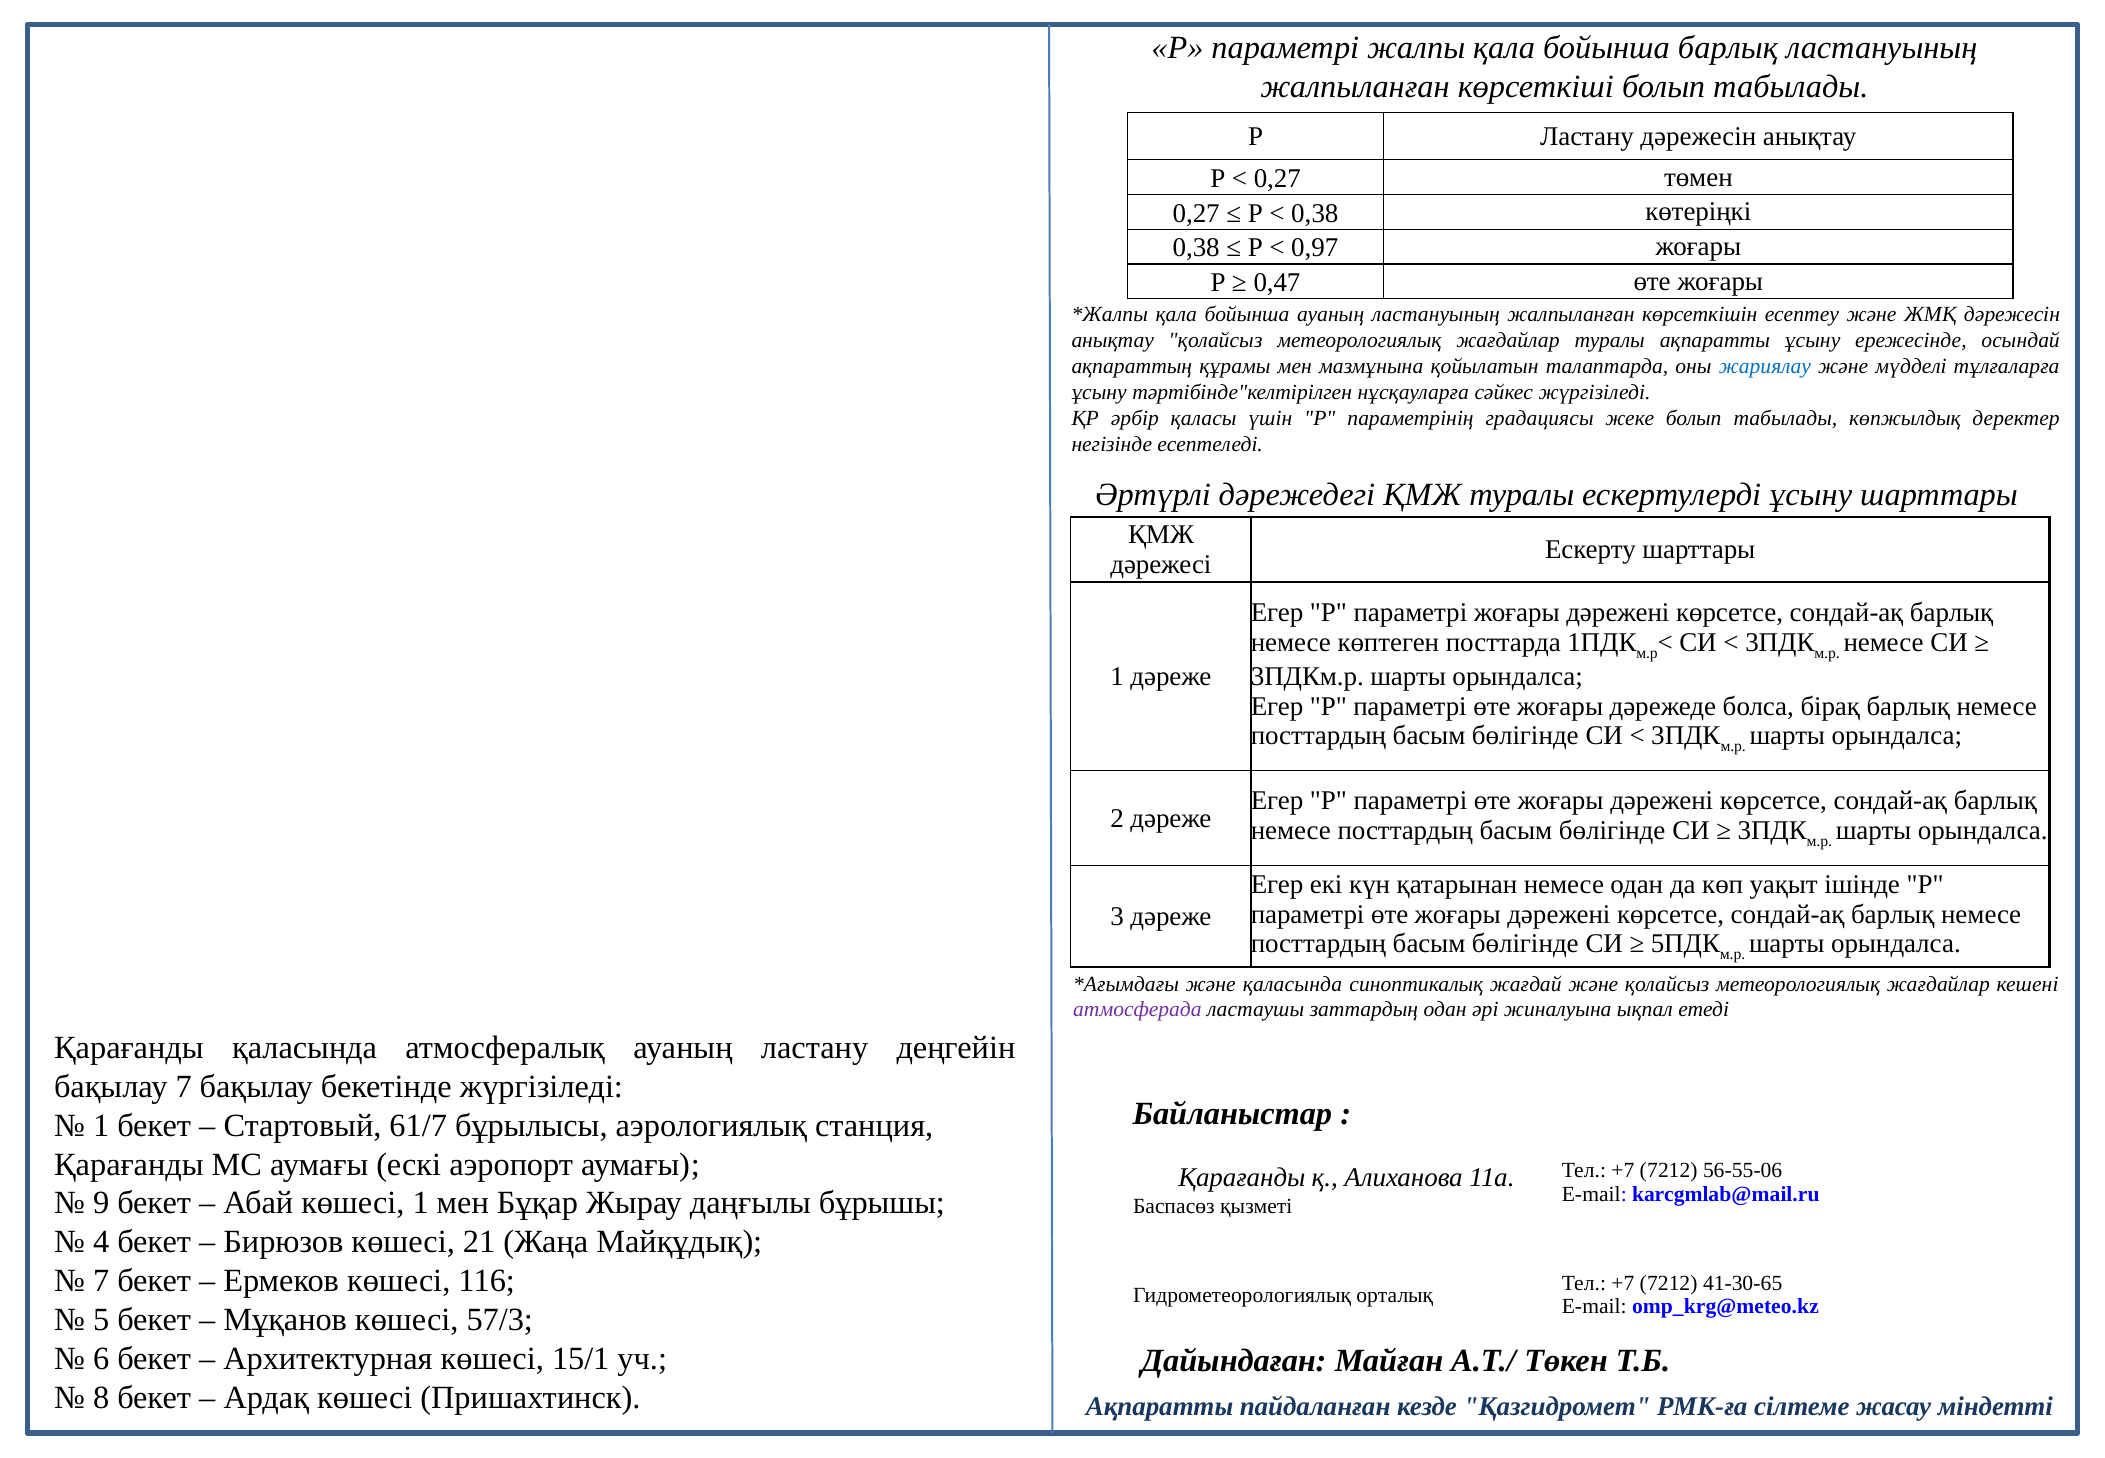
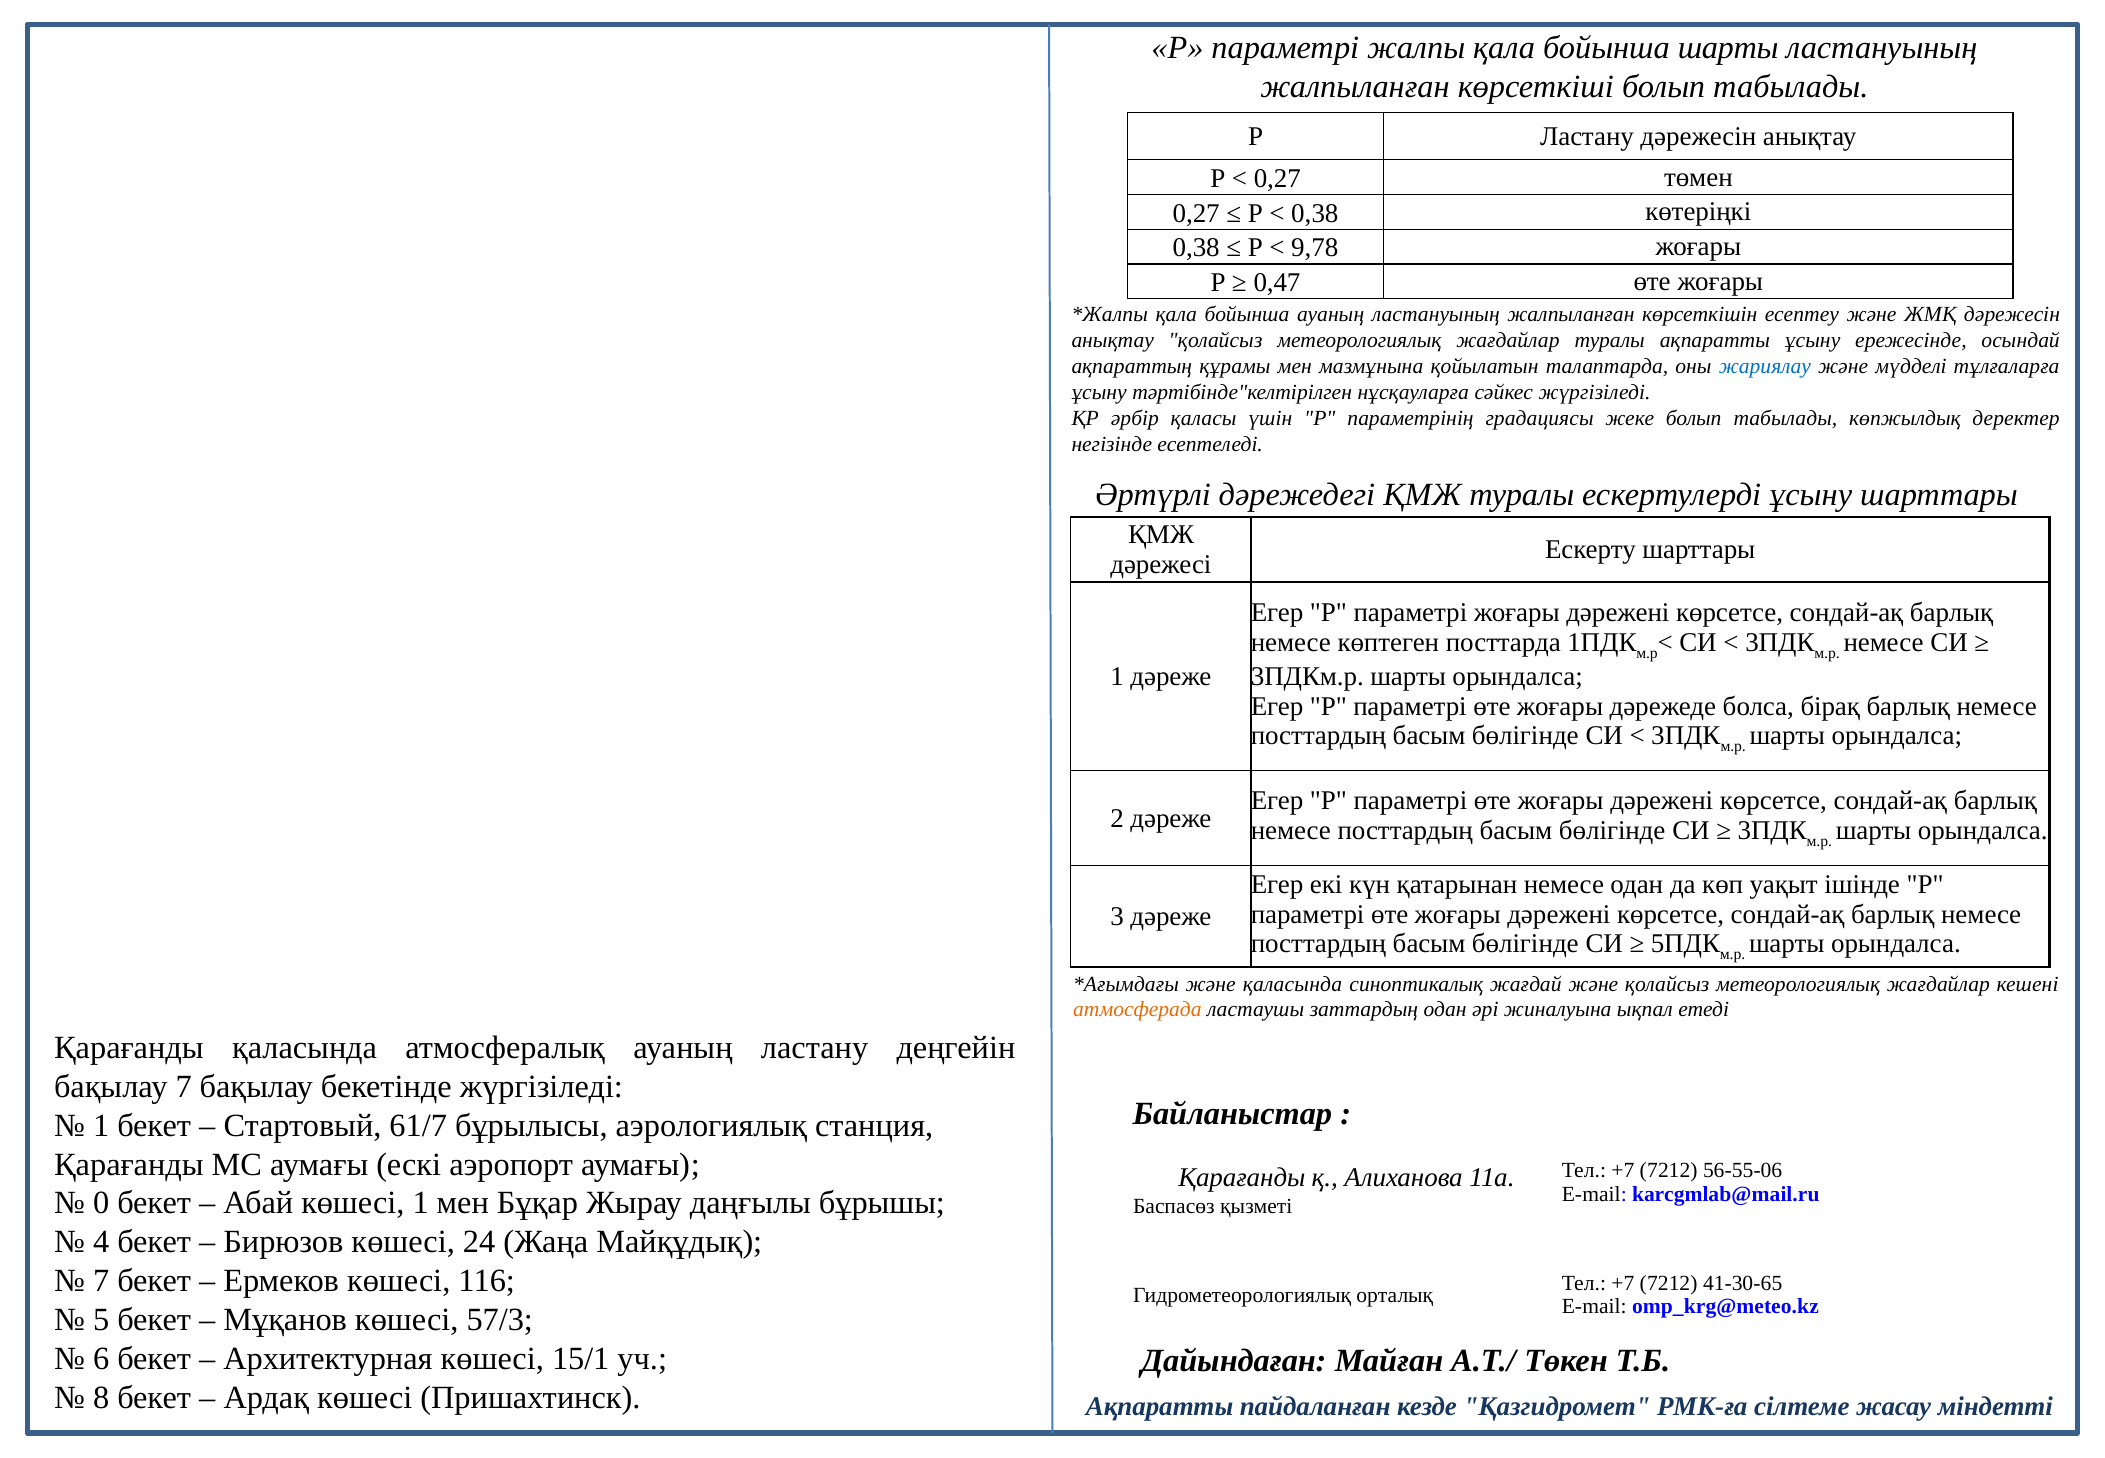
бойынша барлық: барлық -> шарты
0,97: 0,97 -> 9,78
атмосферада colour: purple -> orange
9: 9 -> 0
21: 21 -> 24
